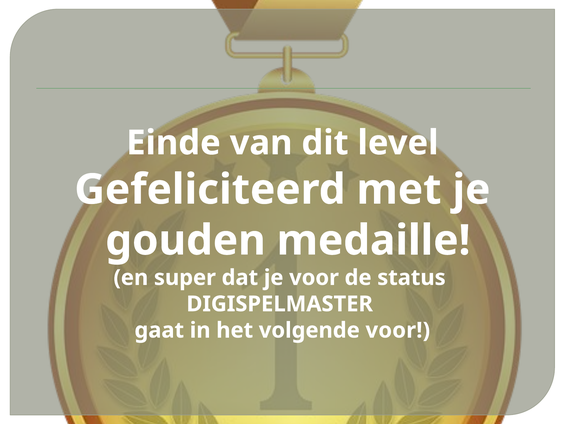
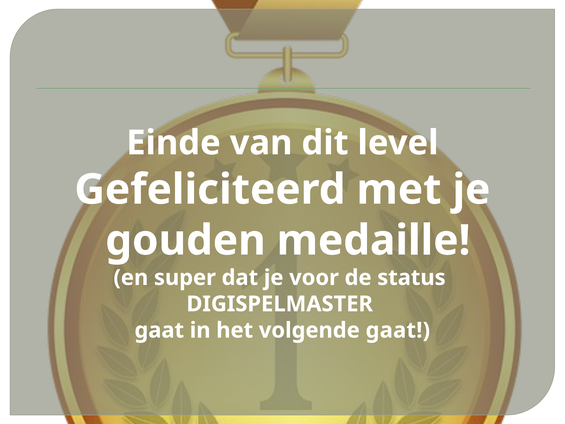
volgende voor: voor -> gaat
